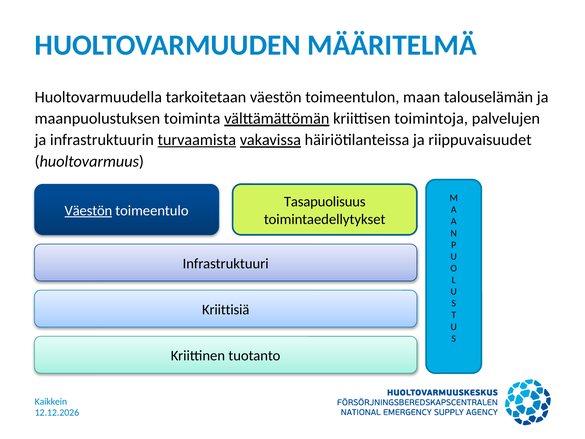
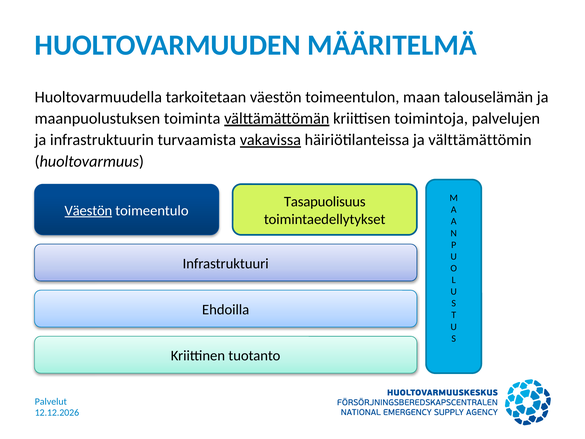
turvaamista underline: present -> none
riippuvaisuudet: riippuvaisuudet -> välttämättömin
Kriittisiä: Kriittisiä -> Ehdoilla
Kaikkein: Kaikkein -> Palvelut
